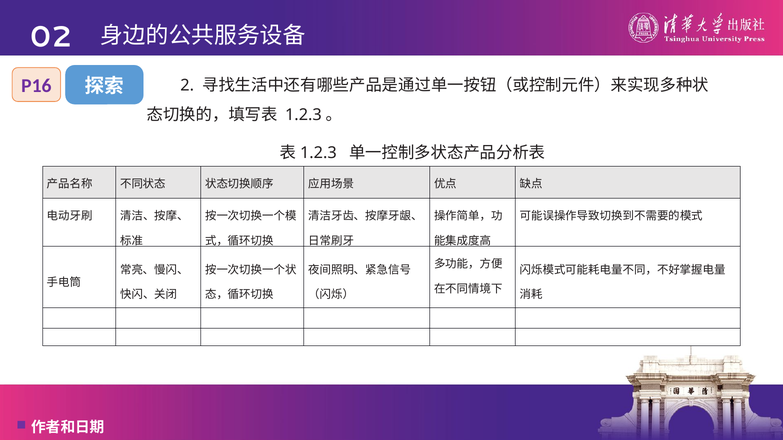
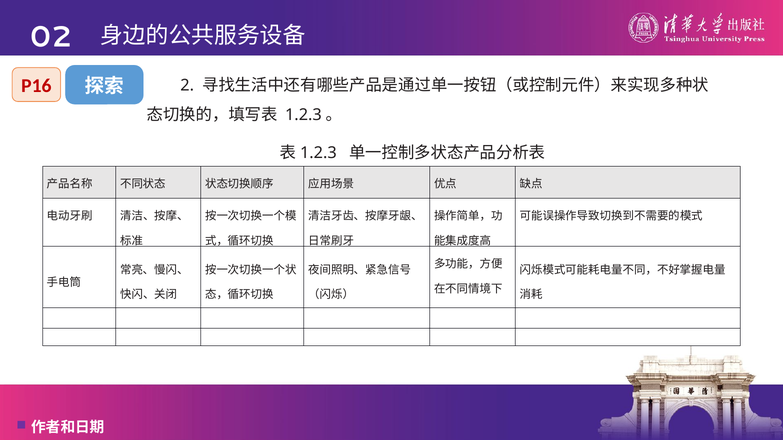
P16 colour: purple -> red
